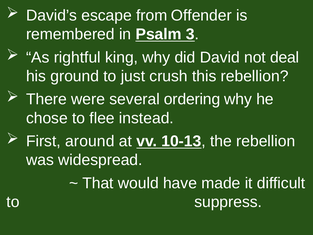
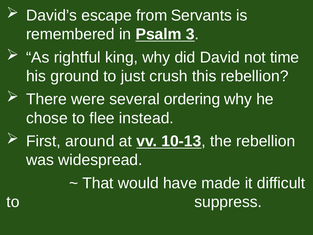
Offender: Offender -> Servants
deal: deal -> time
